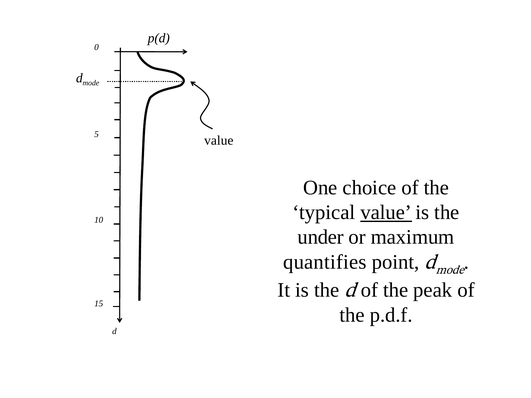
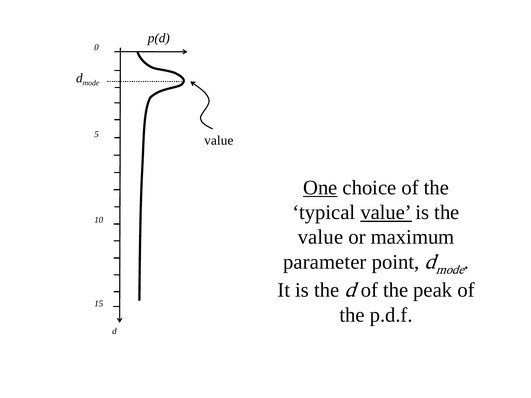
One underline: none -> present
under at (321, 237): under -> value
quantifies: quantifies -> parameter
